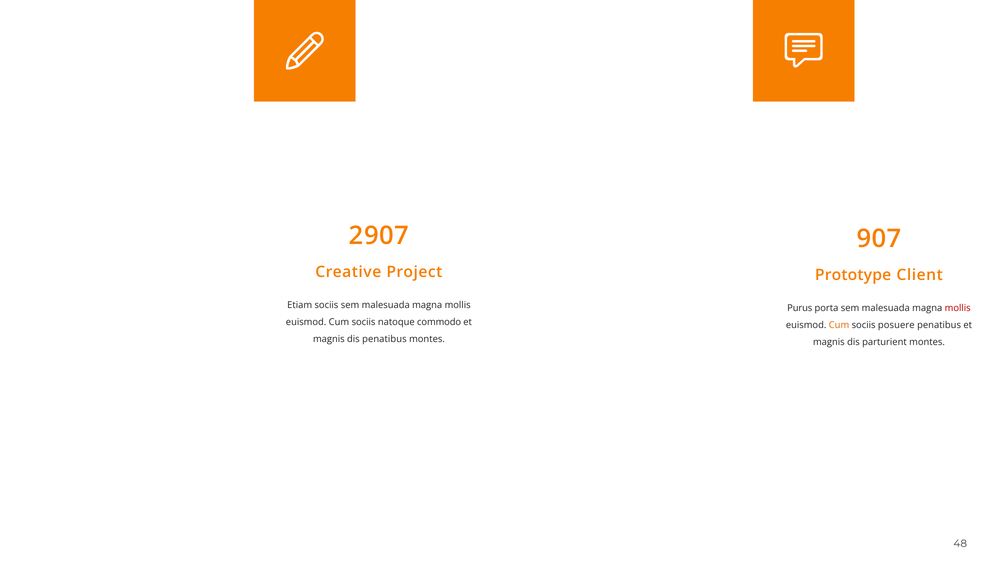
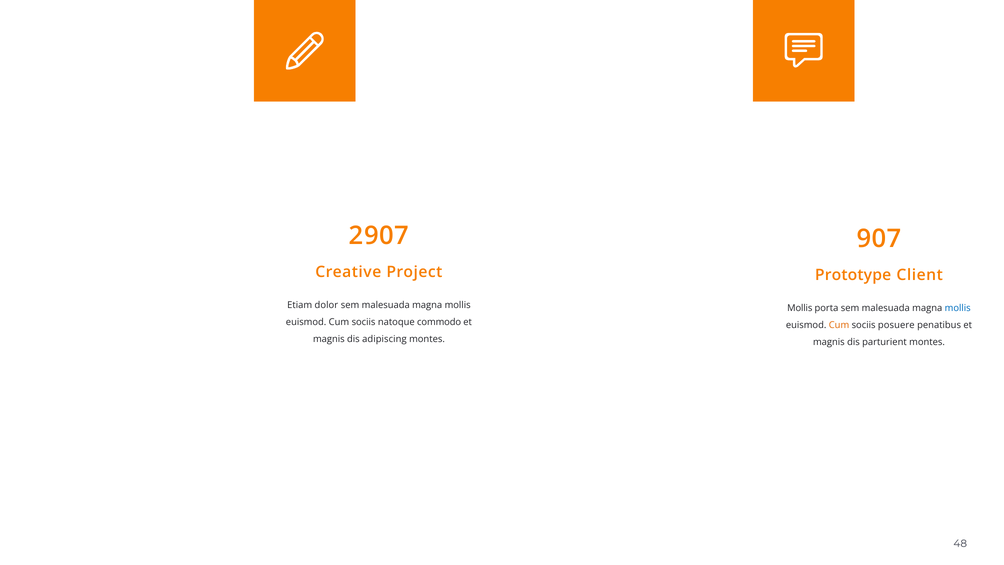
Etiam sociis: sociis -> dolor
Purus at (800, 308): Purus -> Mollis
mollis at (958, 308) colour: red -> blue
dis penatibus: penatibus -> adipiscing
